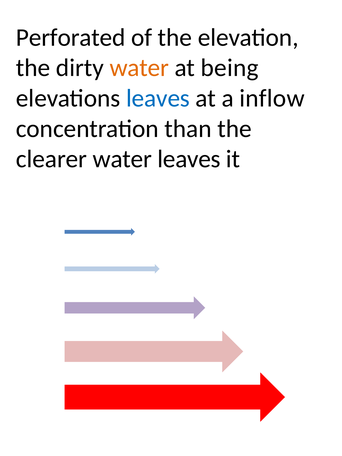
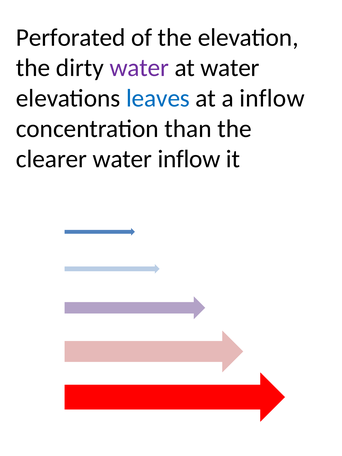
water at (139, 68) colour: orange -> purple
at being: being -> water
water leaves: leaves -> inflow
